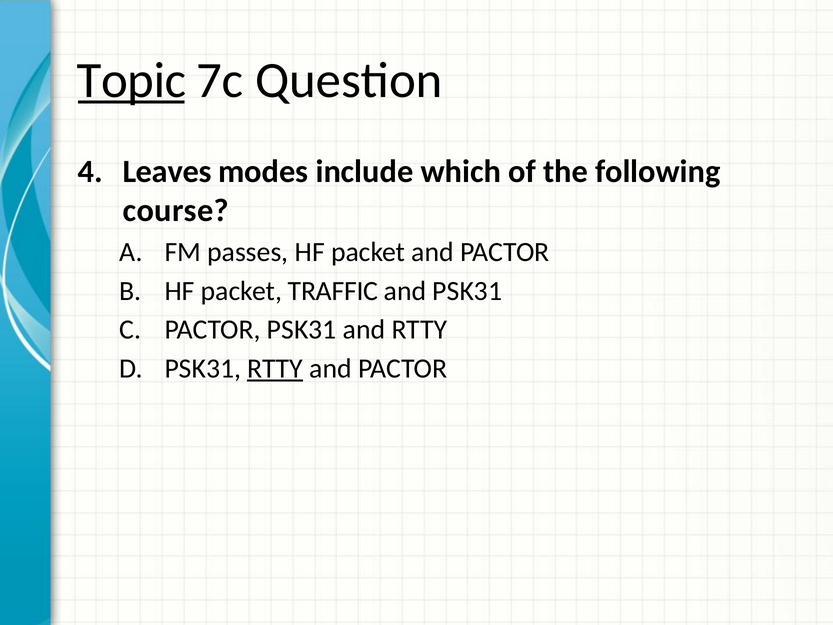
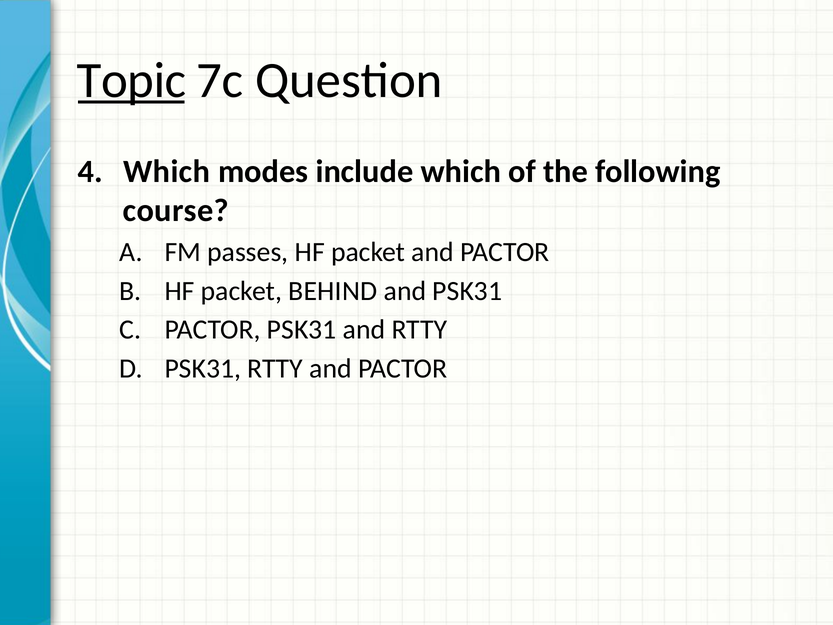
Leaves at (167, 172): Leaves -> Which
TRAFFIC: TRAFFIC -> BEHIND
RTTY at (275, 368) underline: present -> none
